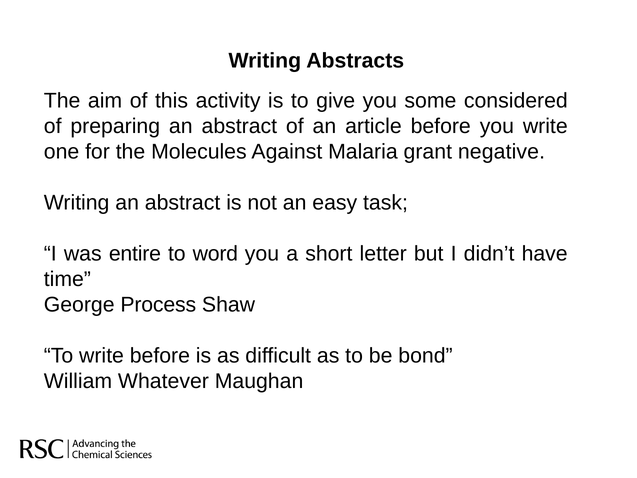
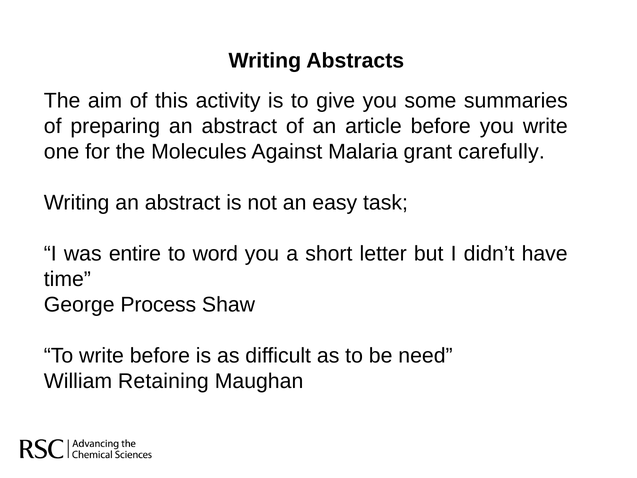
considered: considered -> summaries
negative: negative -> carefully
bond: bond -> need
Whatever: Whatever -> Retaining
